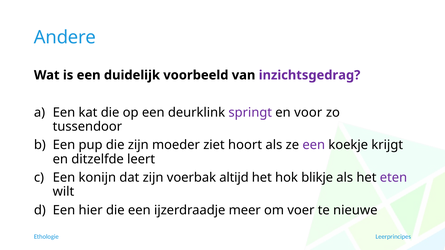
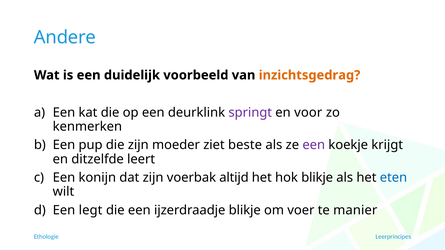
inzichtsgedrag colour: purple -> orange
tussendoor: tussendoor -> kenmerken
hoort: hoort -> beste
eten colour: purple -> blue
hier: hier -> legt
ijzerdraadje meer: meer -> blikje
nieuwe: nieuwe -> manier
